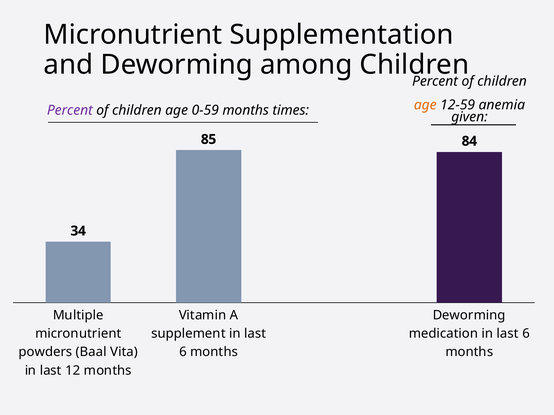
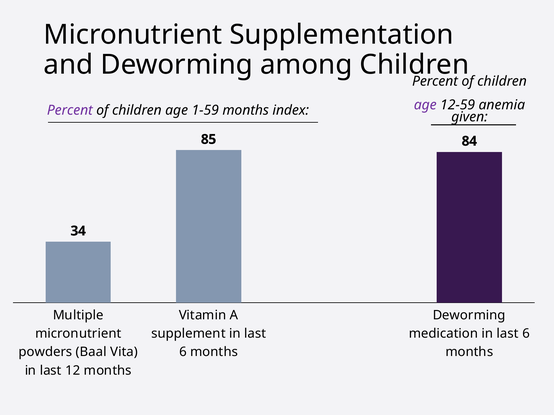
age at (425, 105) colour: orange -> purple
0-59: 0-59 -> 1-59
times: times -> index
